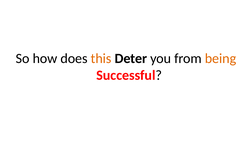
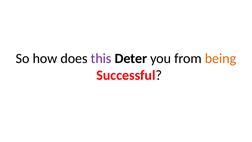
this colour: orange -> purple
